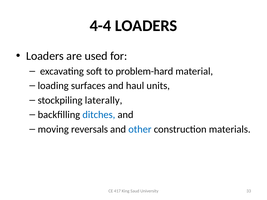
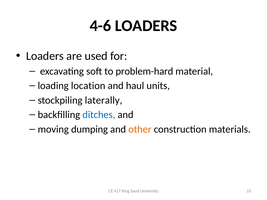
4-4: 4-4 -> 4-6
surfaces: surfaces -> location
reversals: reversals -> dumping
other colour: blue -> orange
